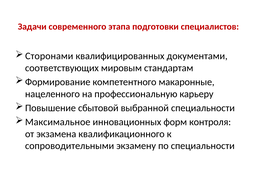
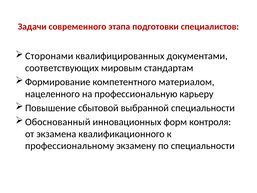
макаронные: макаронные -> материалом
Максимальное: Максимальное -> Обоснованный
сопроводительными: сопроводительными -> профессиональному
